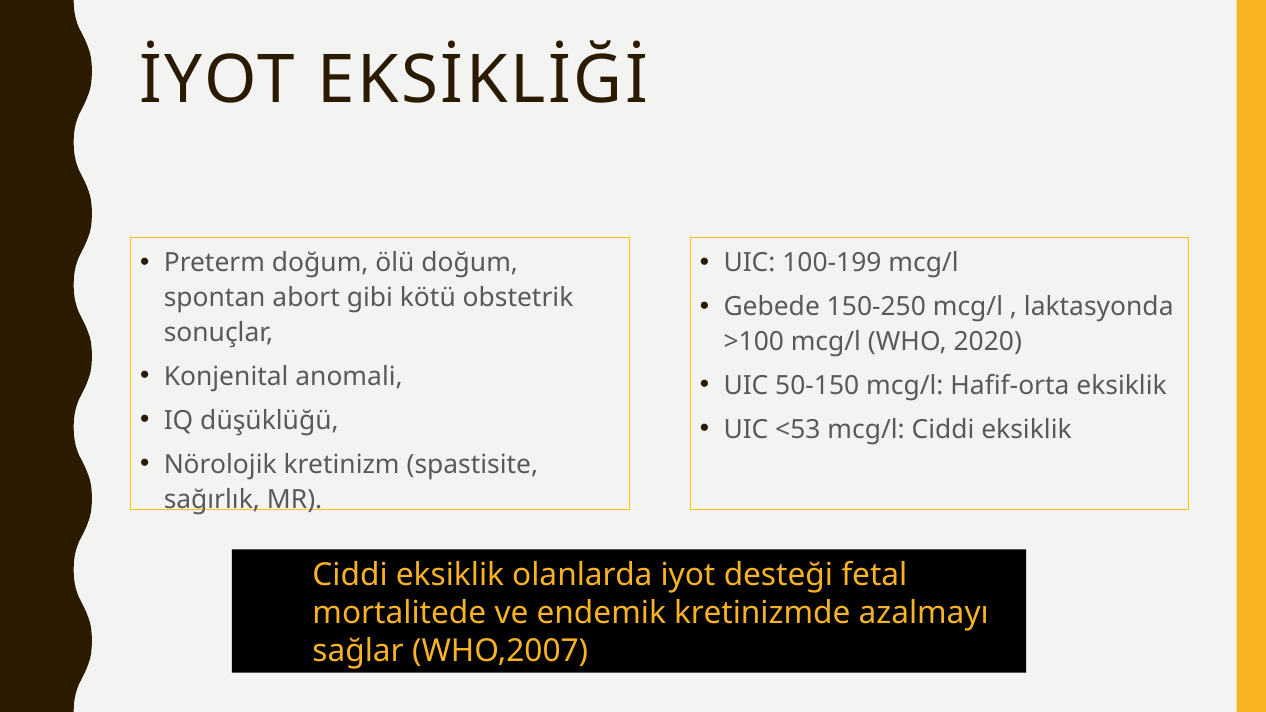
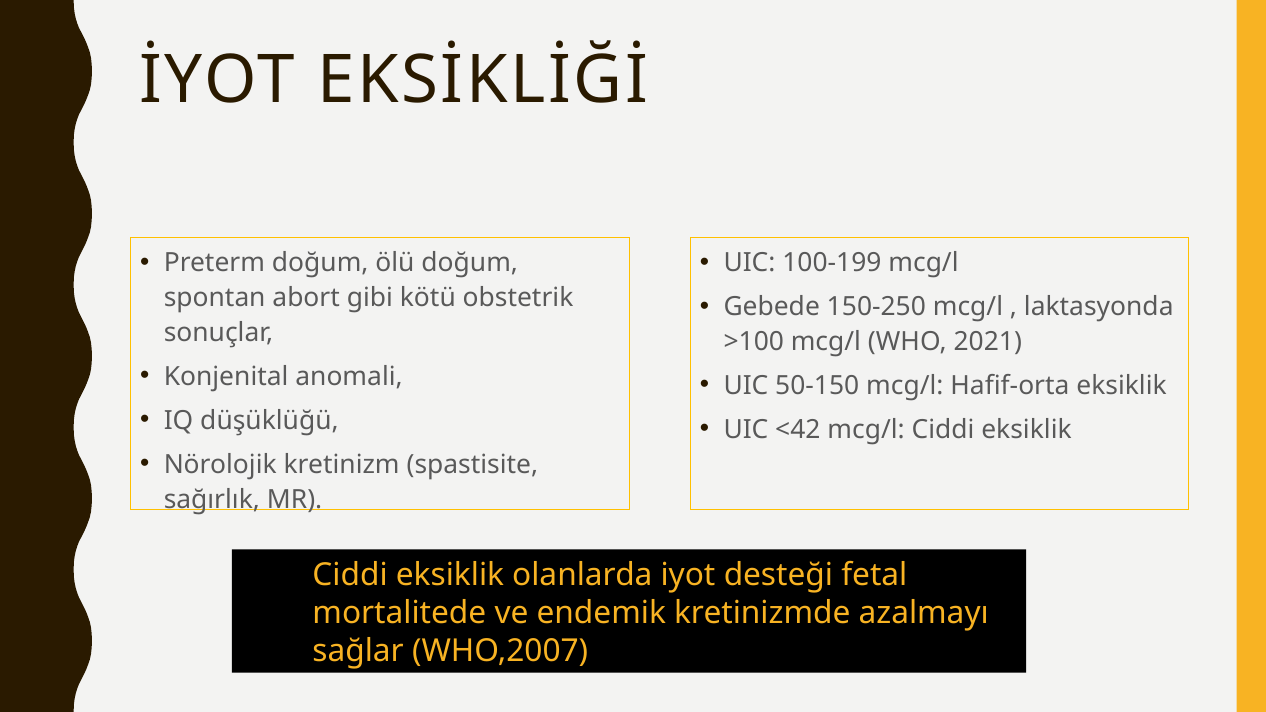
2020: 2020 -> 2021
<53: <53 -> <42
